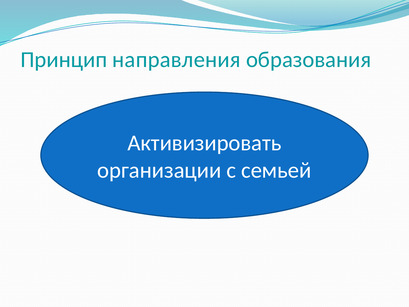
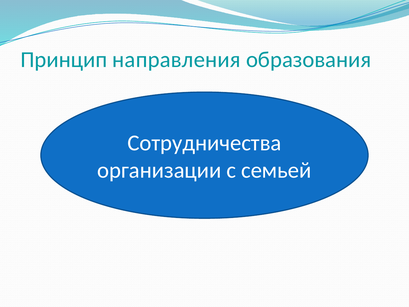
Активизировать: Активизировать -> Сотрудничества
